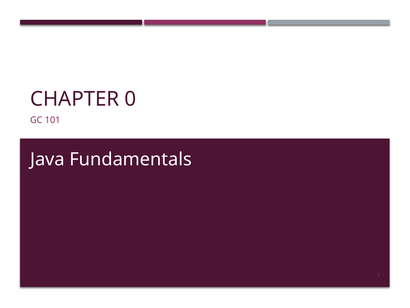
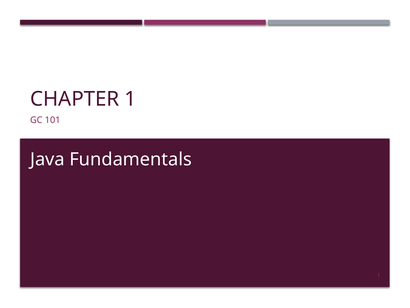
CHAPTER 0: 0 -> 1
